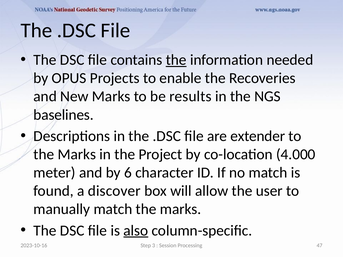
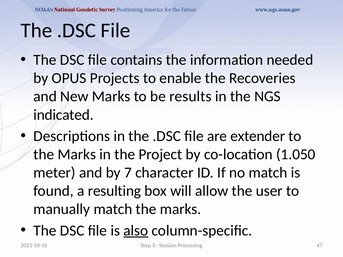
the at (176, 60) underline: present -> none
baselines: baselines -> indicated
4.000: 4.000 -> 1.050
6: 6 -> 7
discover: discover -> resulting
